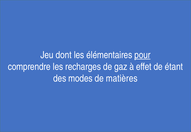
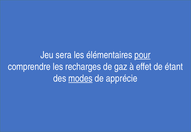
dont: dont -> sera
modes underline: none -> present
matières: matières -> apprécie
